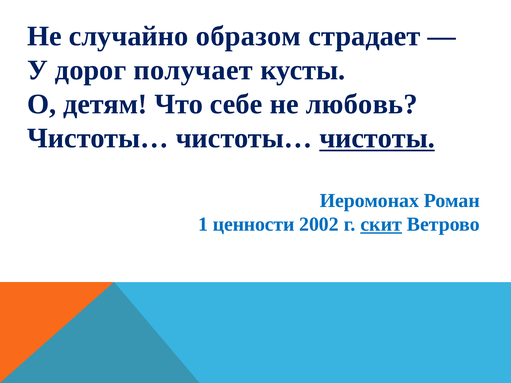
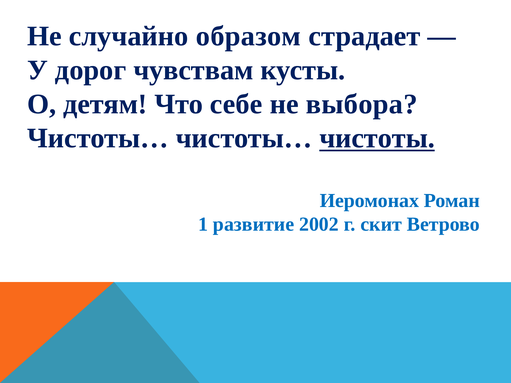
получает: получает -> чувствам
любовь: любовь -> выбора
ценности: ценности -> развитие
скит underline: present -> none
